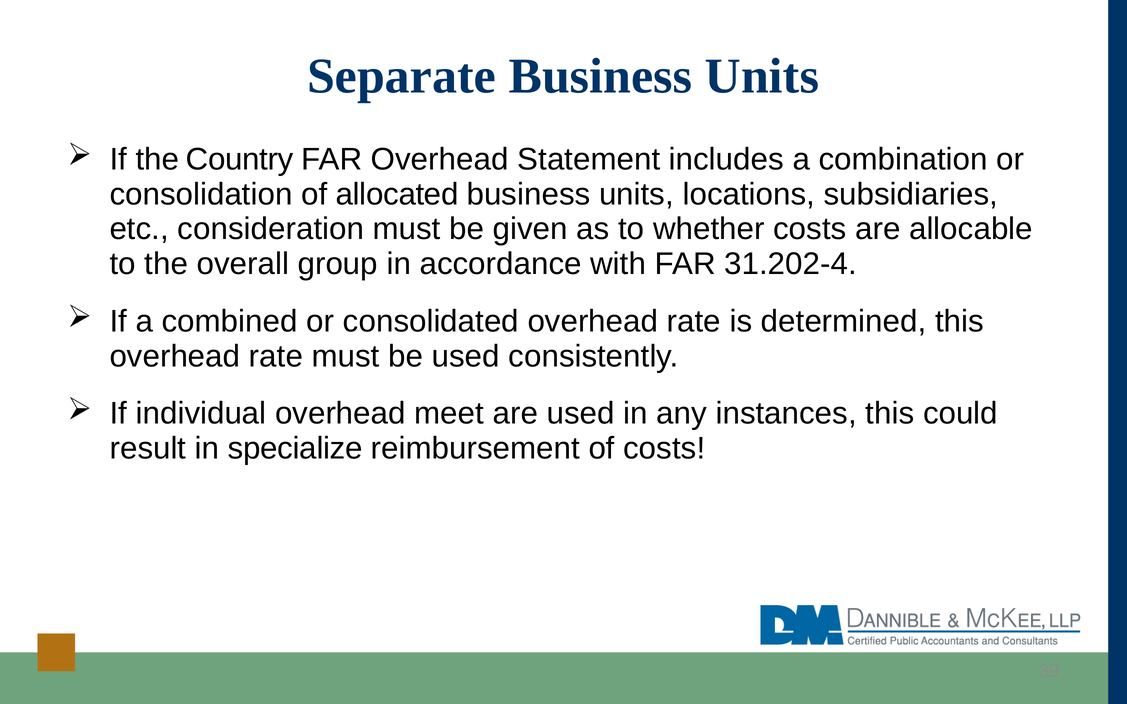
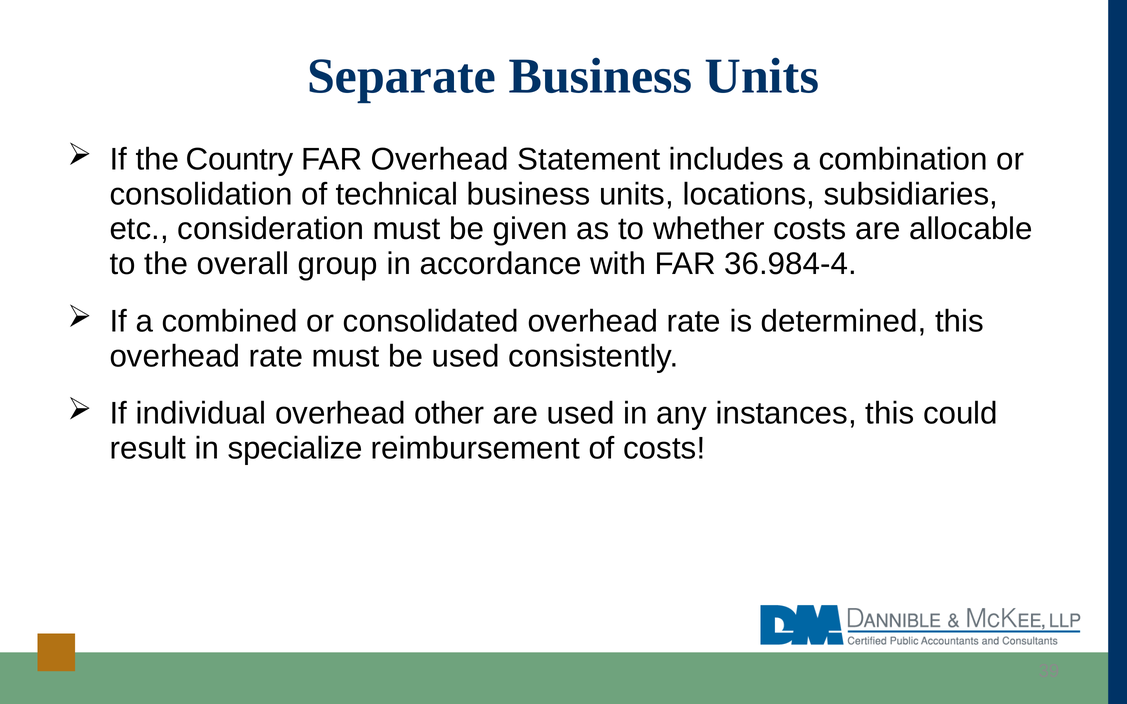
allocated: allocated -> technical
31.202-4: 31.202-4 -> 36.984-4
meet: meet -> other
